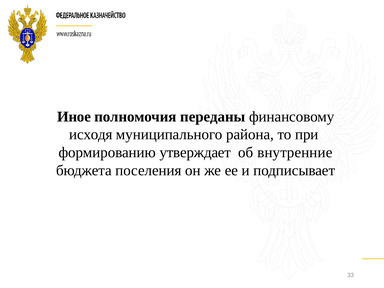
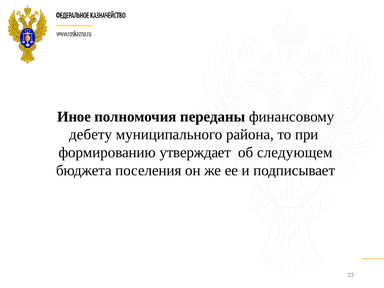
исходя: исходя -> дебету
внутренние: внутренние -> следующем
